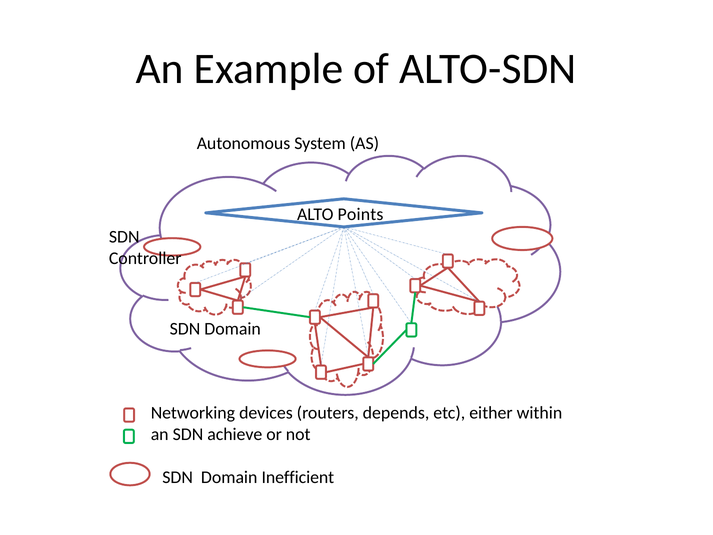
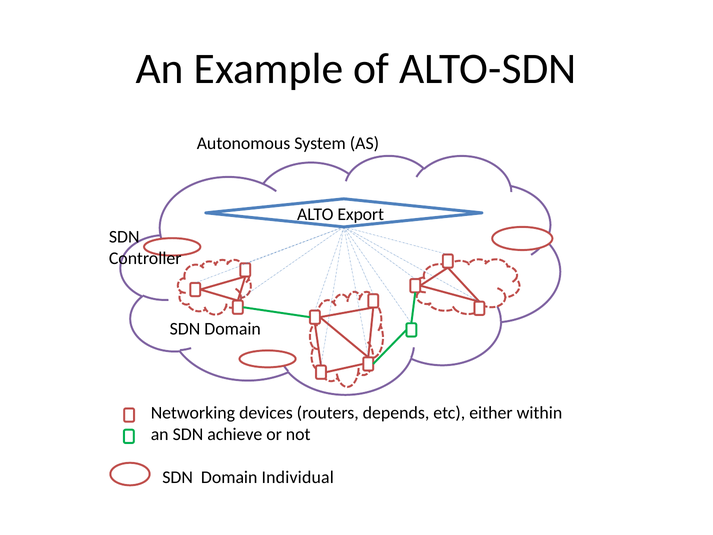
Points: Points -> Export
Inefficient: Inefficient -> Individual
